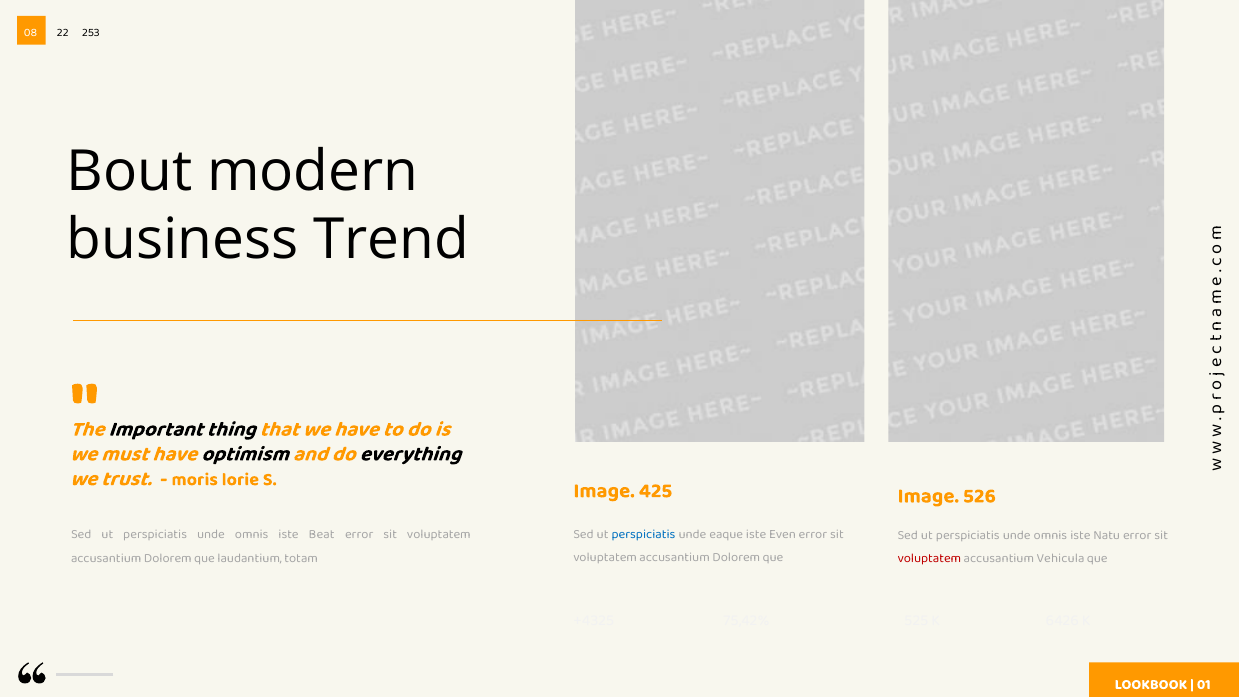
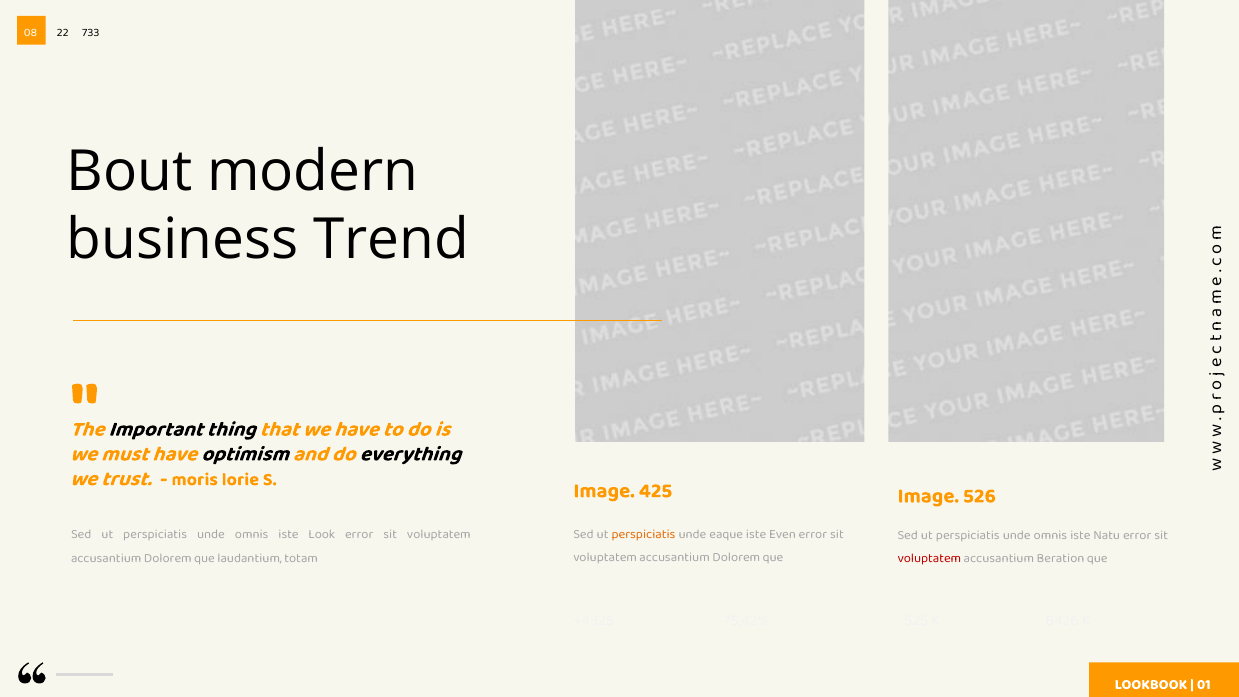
253: 253 -> 733
perspiciatis at (644, 534) colour: blue -> orange
Beat: Beat -> Look
Vehicula: Vehicula -> Beration
